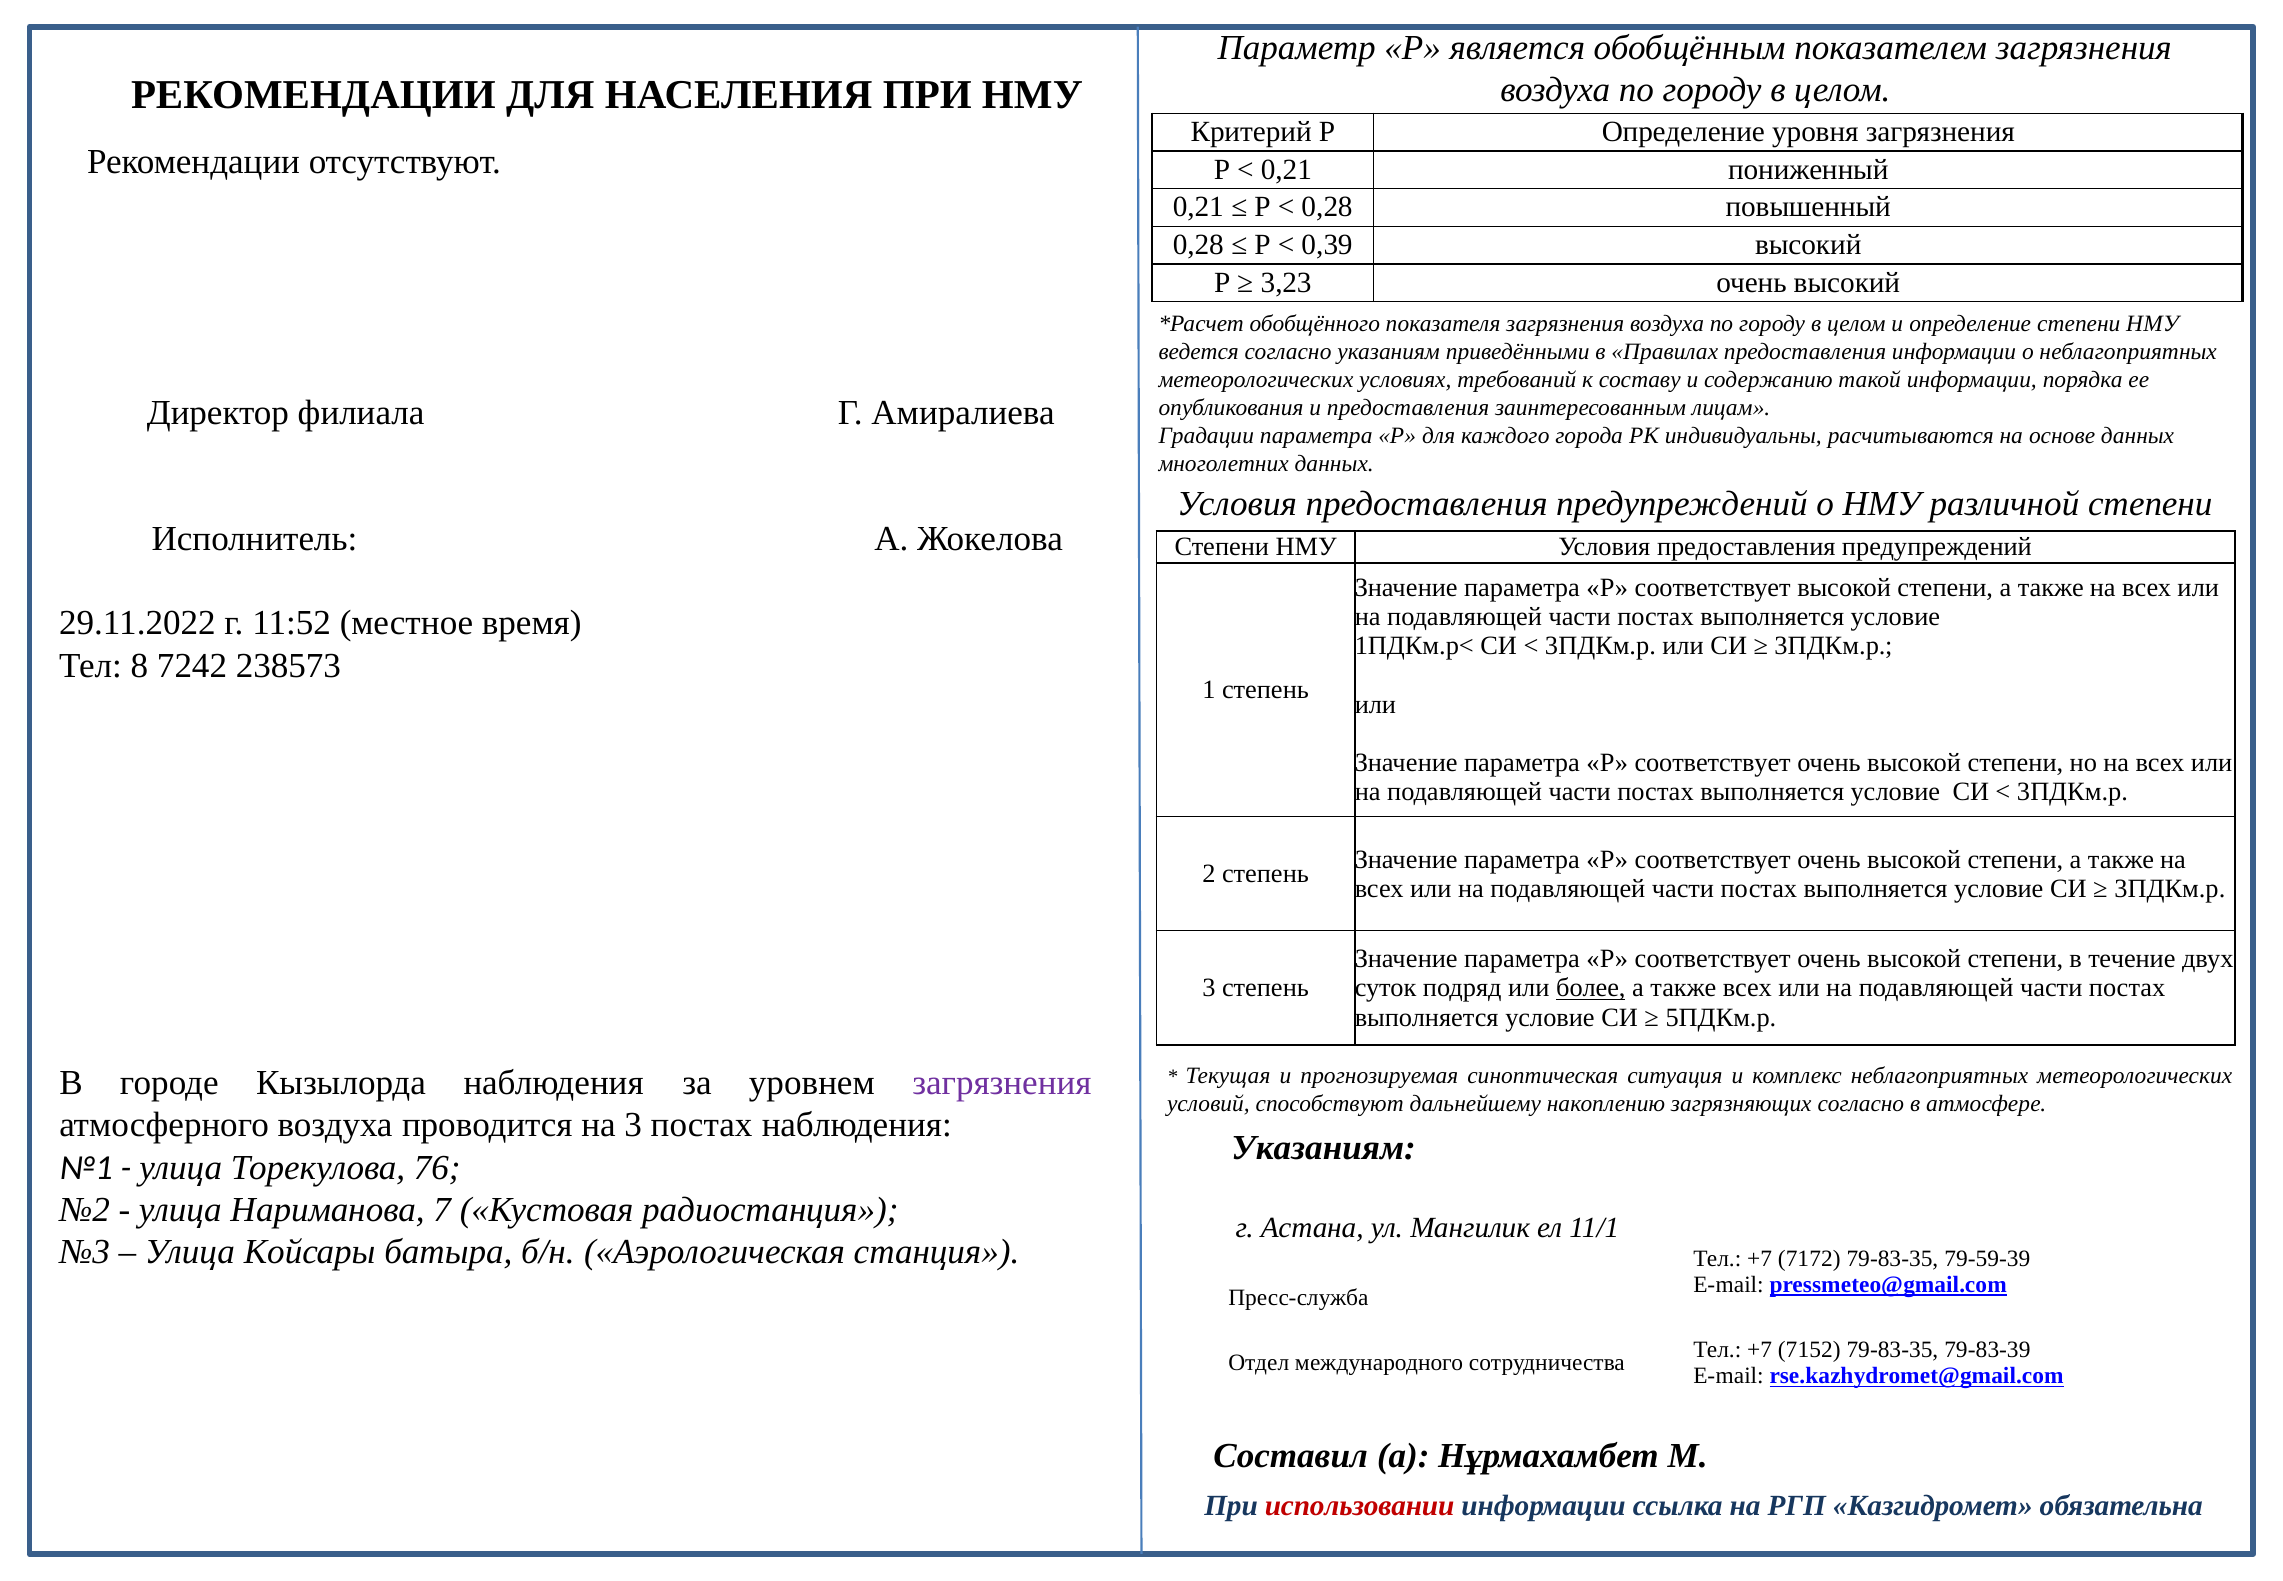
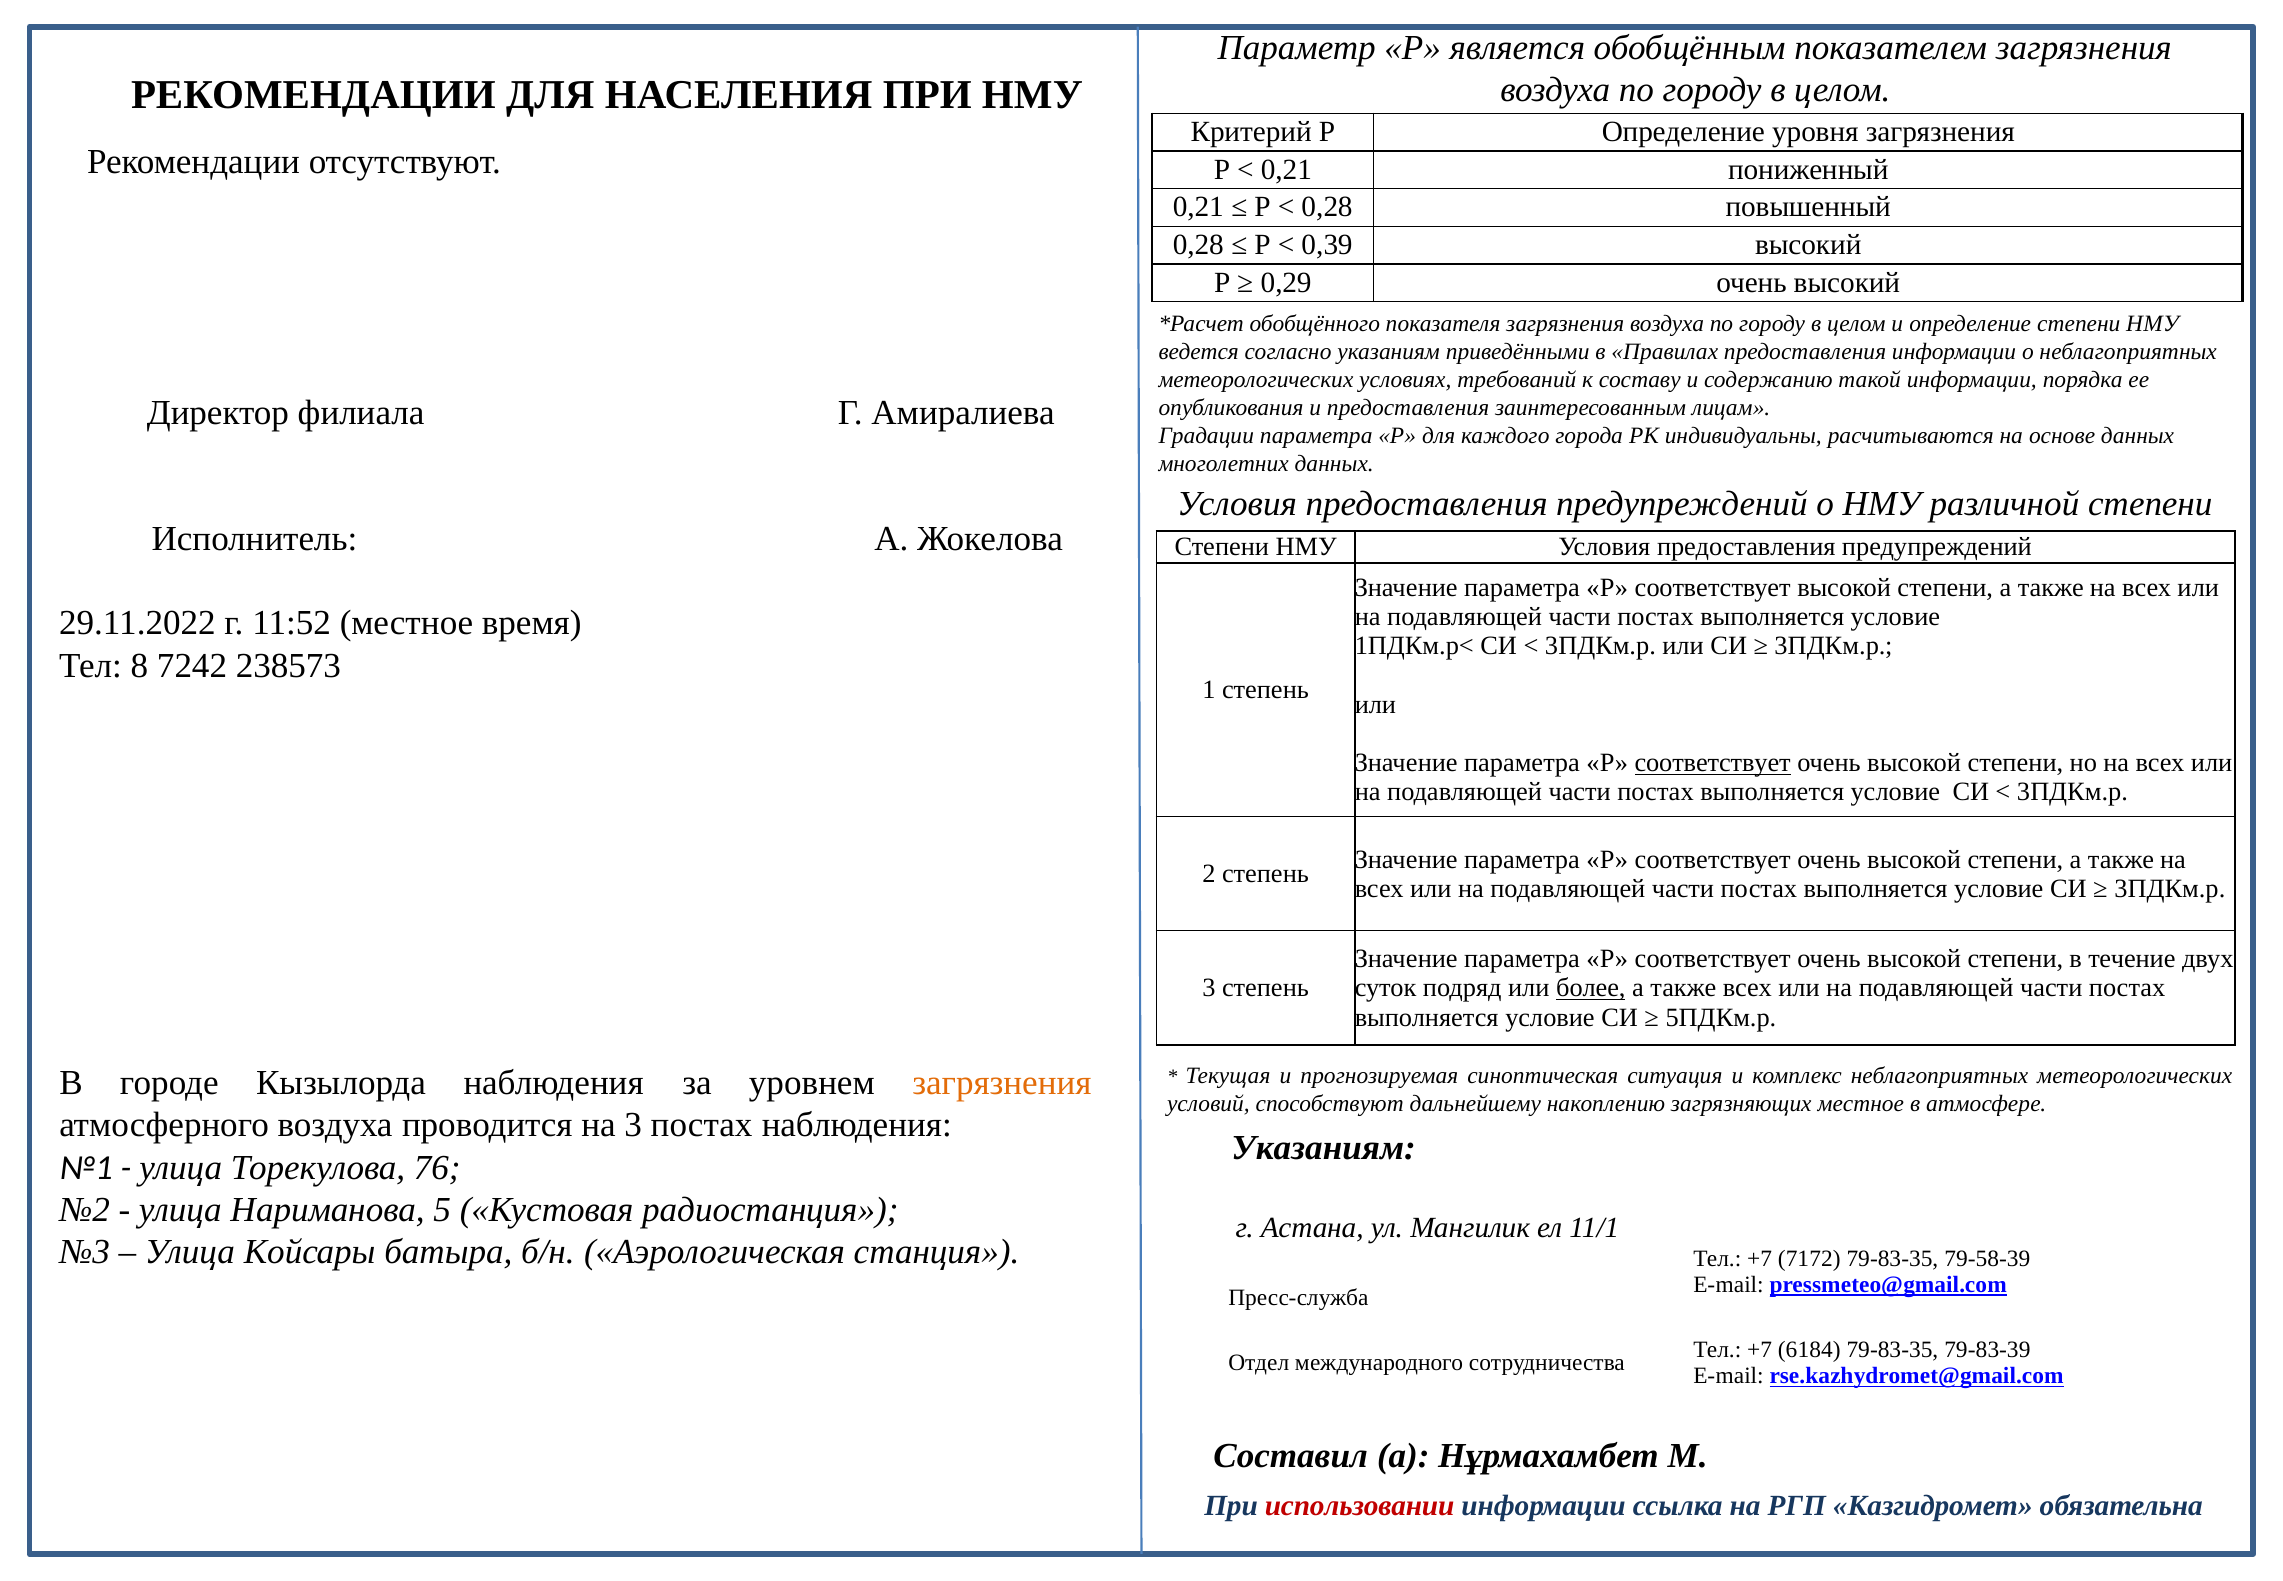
3,23: 3,23 -> 0,29
соответствует at (1713, 763) underline: none -> present
загрязнения at (1002, 1083) colour: purple -> orange
загрязняющих согласно: согласно -> местное
7: 7 -> 5
79-59-39: 79-59-39 -> 79-58-39
7152: 7152 -> 6184
